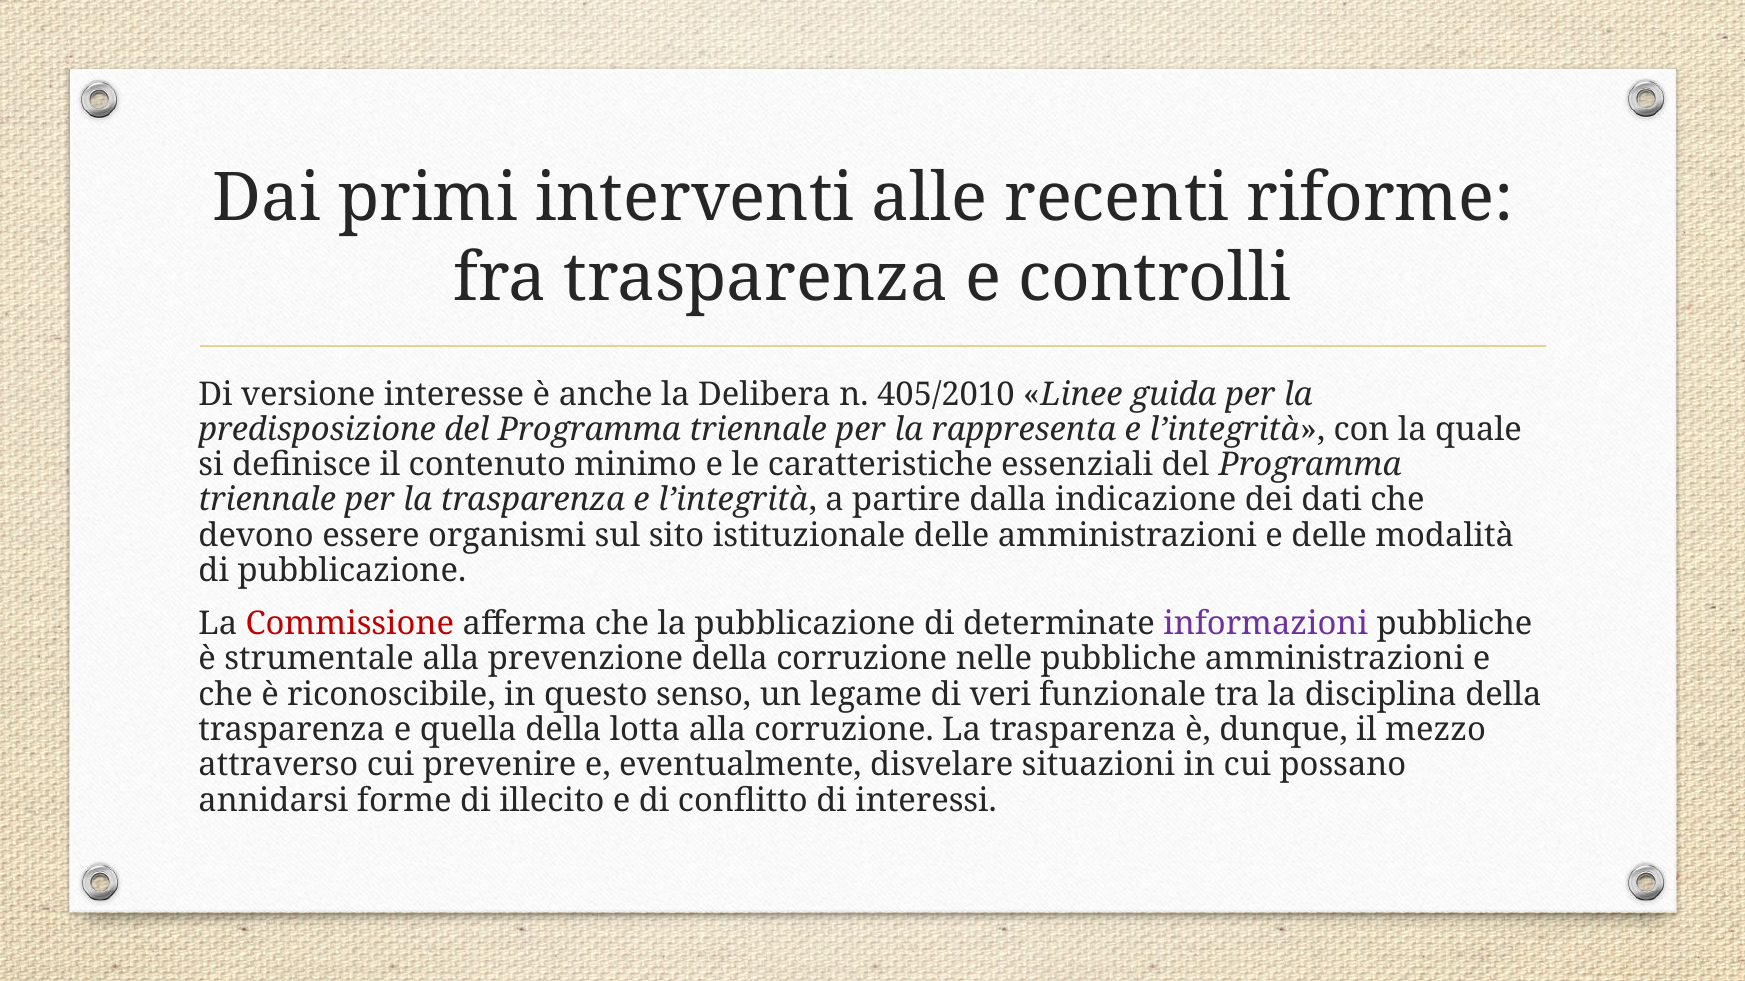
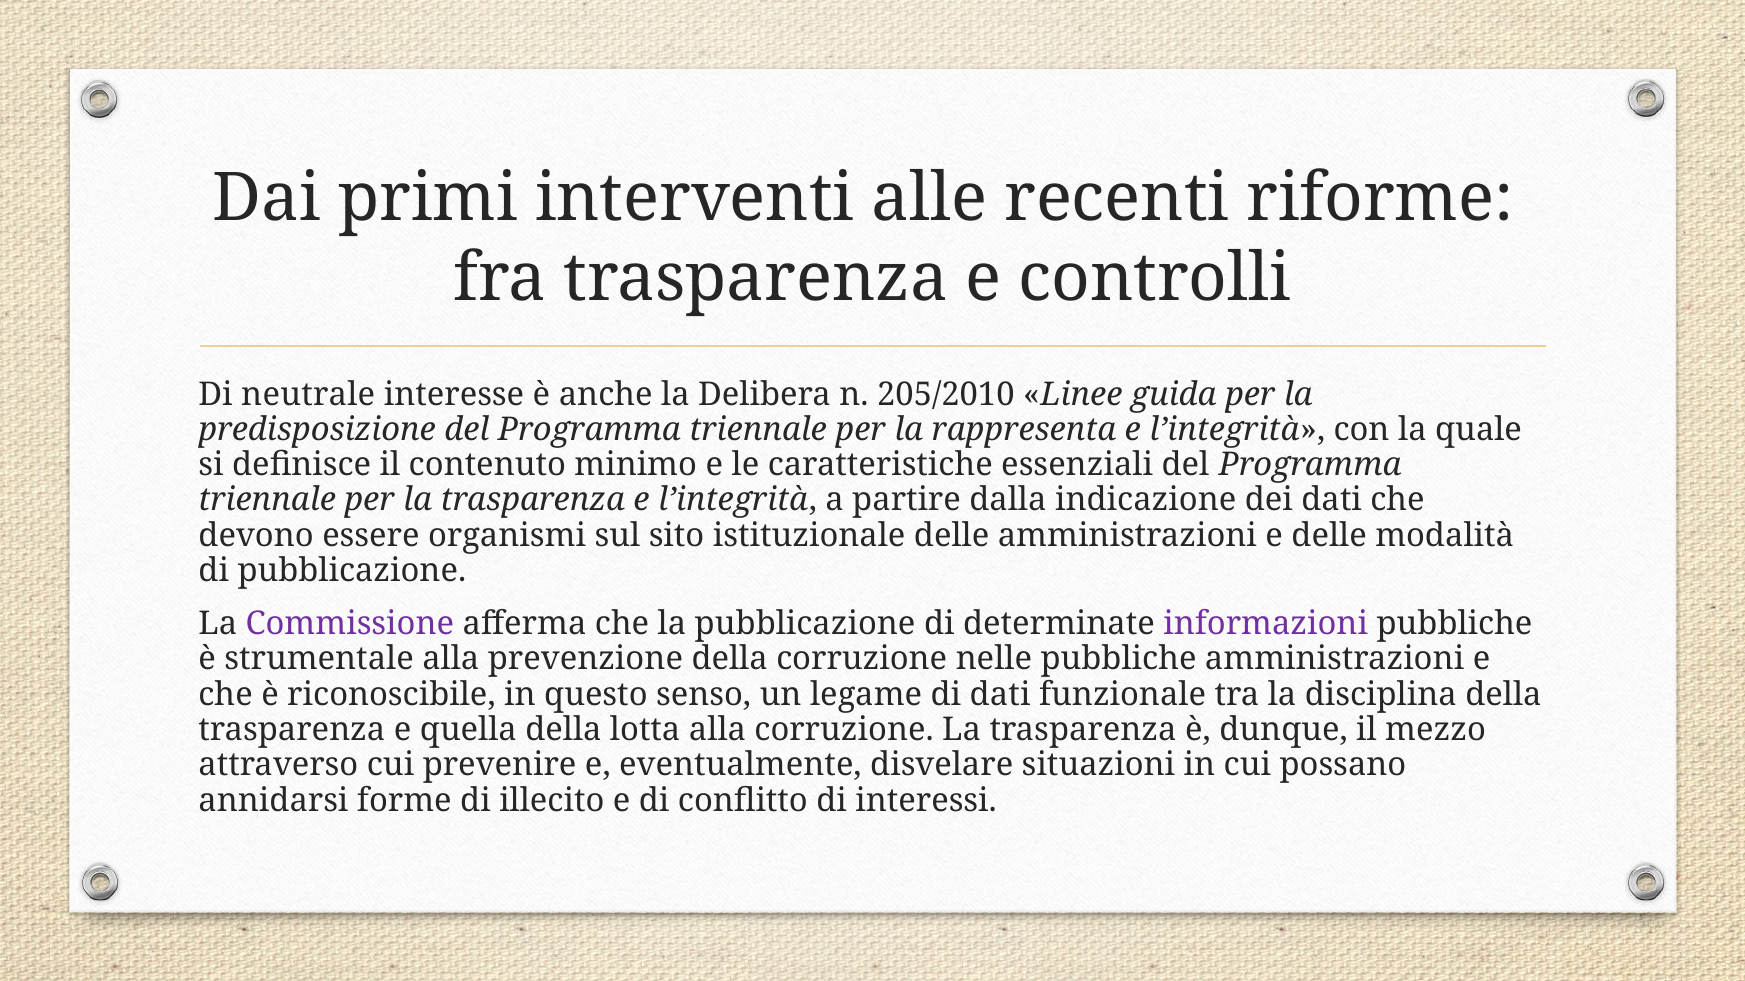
versione: versione -> neutrale
405/2010: 405/2010 -> 205/2010
Commissione colour: red -> purple
di veri: veri -> dati
